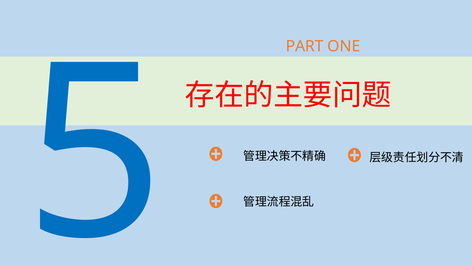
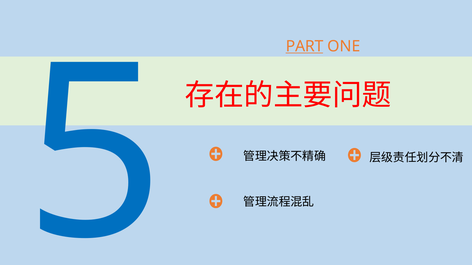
PART underline: none -> present
